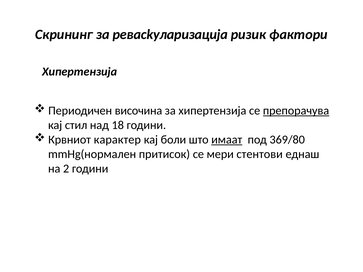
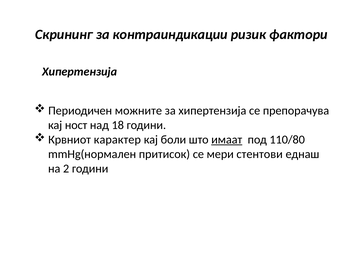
ревасkуларизација: ревасkуларизација -> контраиндикации
височина: височина -> можните
препорачува underline: present -> none
стил: стил -> ност
369/80: 369/80 -> 110/80
